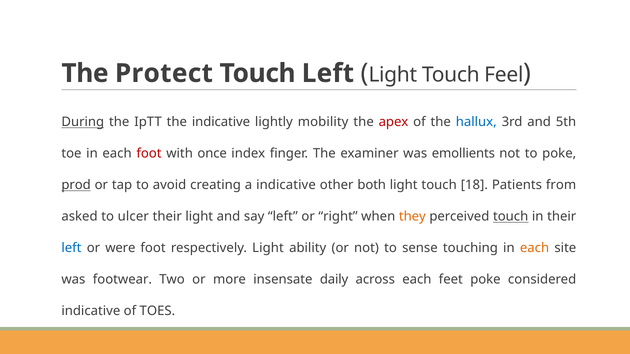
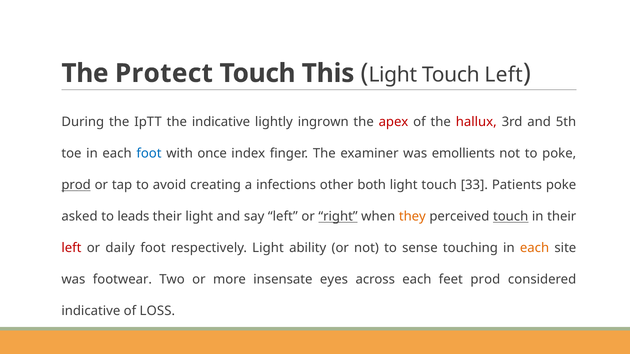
Touch Left: Left -> This
Touch Feel: Feel -> Left
During underline: present -> none
mobility: mobility -> ingrown
hallux colour: blue -> red
foot at (149, 154) colour: red -> blue
a indicative: indicative -> infections
18: 18 -> 33
Patients from: from -> poke
ulcer: ulcer -> leads
right underline: none -> present
left at (71, 248) colour: blue -> red
were: were -> daily
daily: daily -> eyes
feet poke: poke -> prod
TOES: TOES -> LOSS
